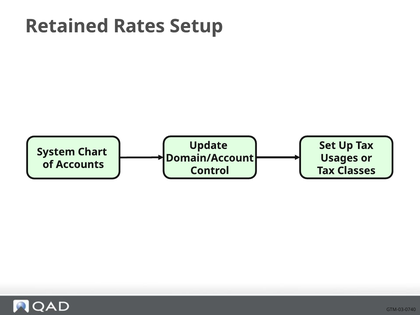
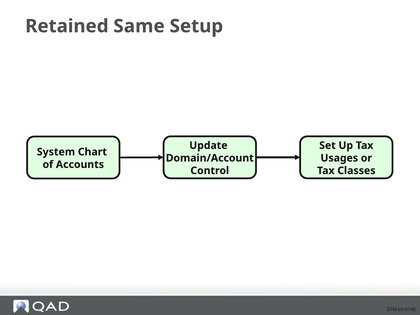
Rates: Rates -> Same
